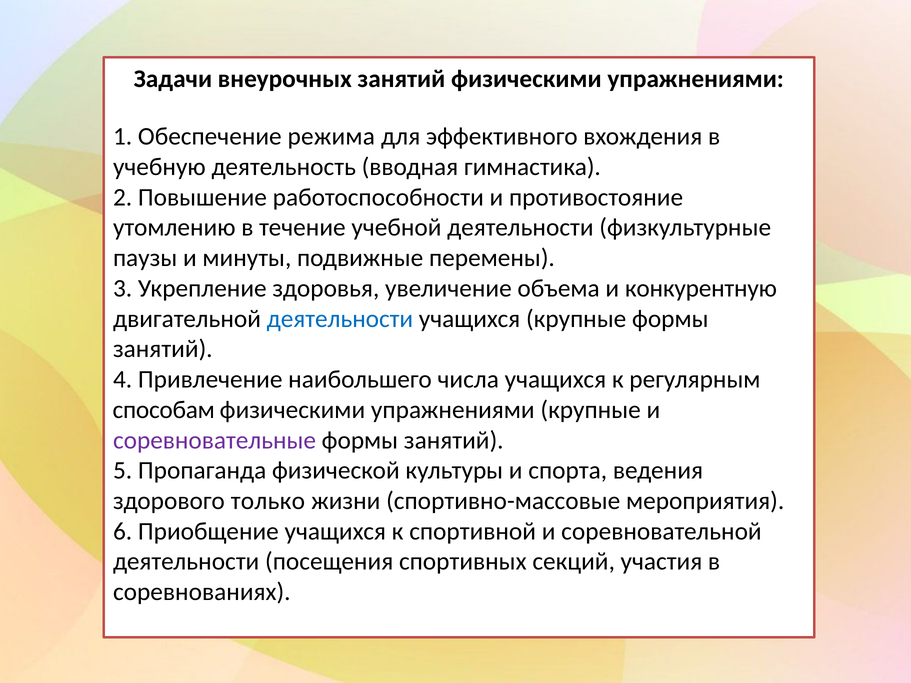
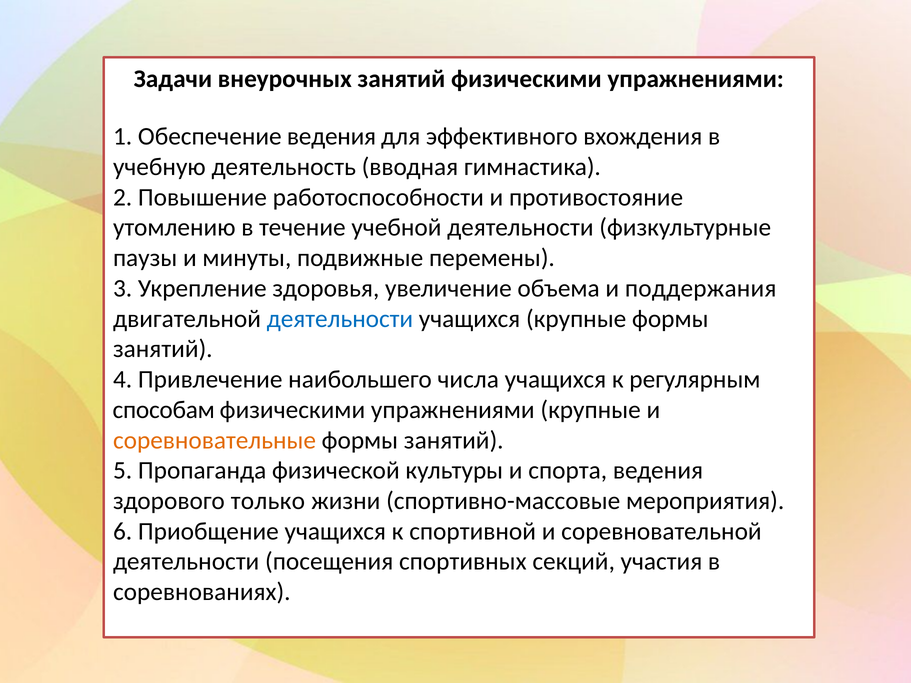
Обеспечение режима: режима -> ведения
конкурентную: конкурентную -> поддержания
соревновательные colour: purple -> orange
